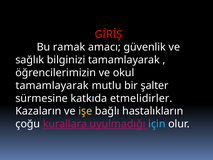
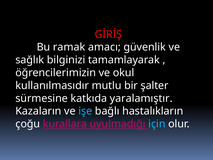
tamamlayarak at (52, 85): tamamlayarak -> kullanılmasıdır
etmelidirler: etmelidirler -> yaralamıştır
işe colour: yellow -> light blue
